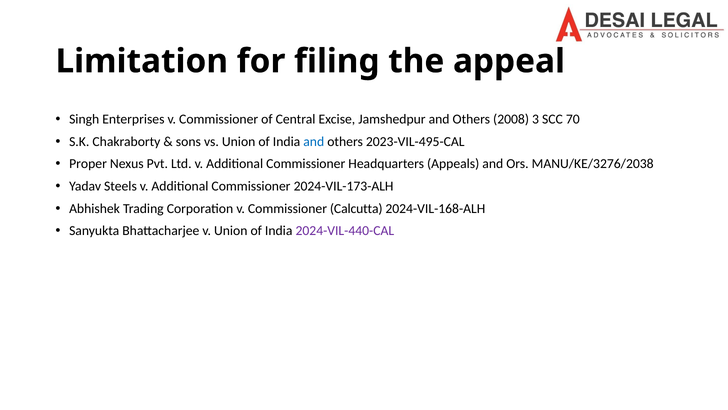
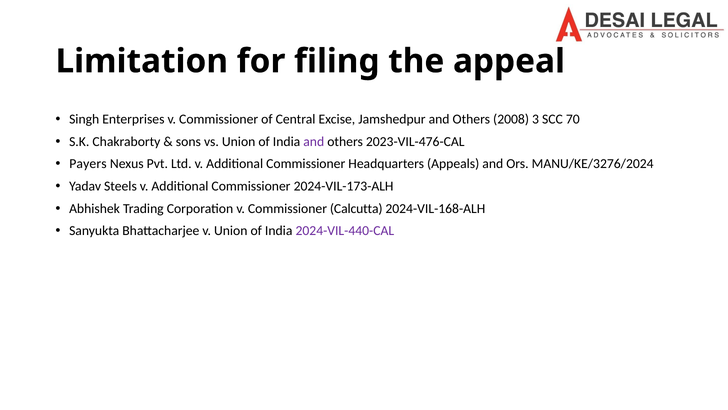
and at (314, 141) colour: blue -> purple
2023-VIL-495-CAL: 2023-VIL-495-CAL -> 2023-VIL-476-CAL
Proper: Proper -> Payers
MANU/KE/3276/2038: MANU/KE/3276/2038 -> MANU/KE/3276/2024
